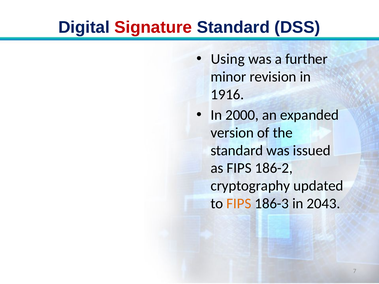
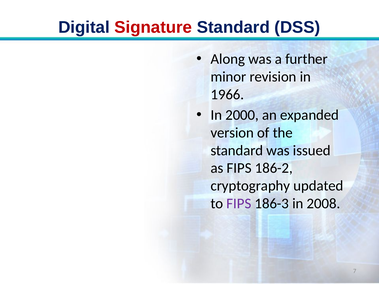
Using: Using -> Along
1916: 1916 -> 1966
FIPS at (239, 204) colour: orange -> purple
2043: 2043 -> 2008
